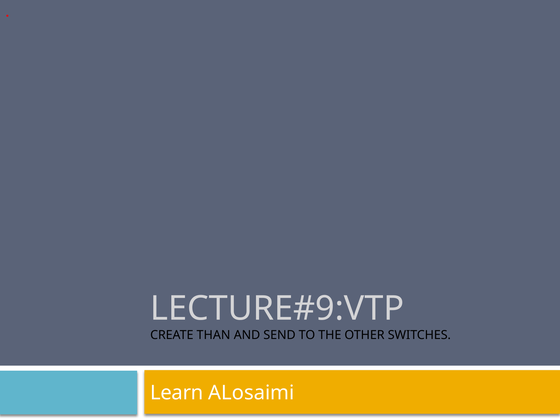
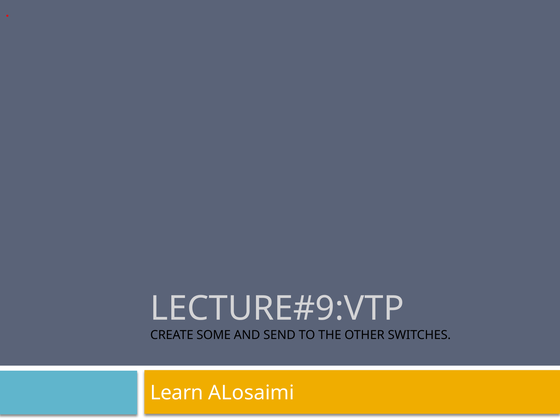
THAN: THAN -> SOME
